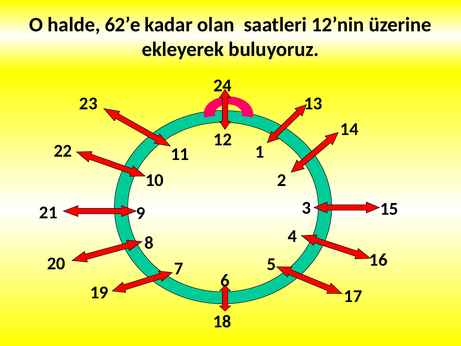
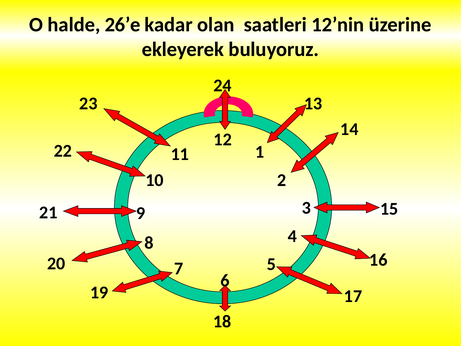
62’e: 62’e -> 26’e
